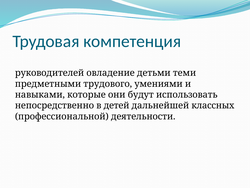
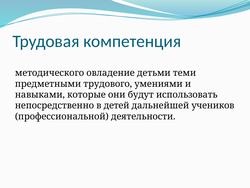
руководителей: руководителей -> методического
классных: классных -> учеников
